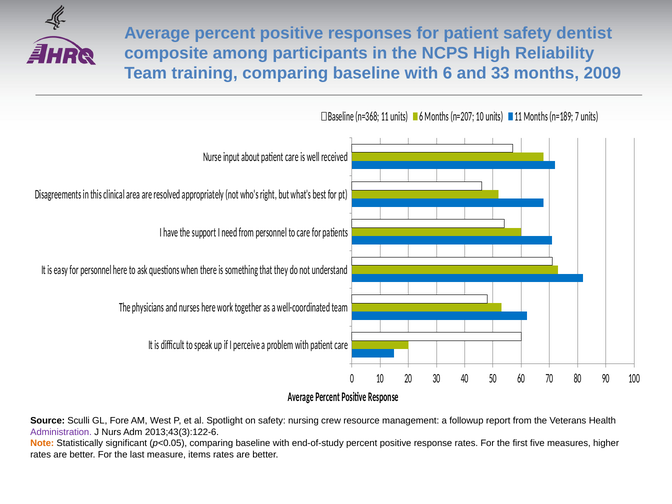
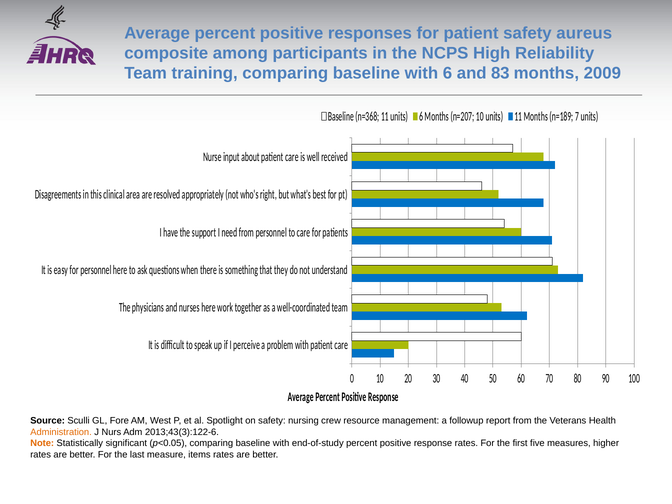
dentist: dentist -> aureus
33: 33 -> 83
Administration colour: purple -> orange
